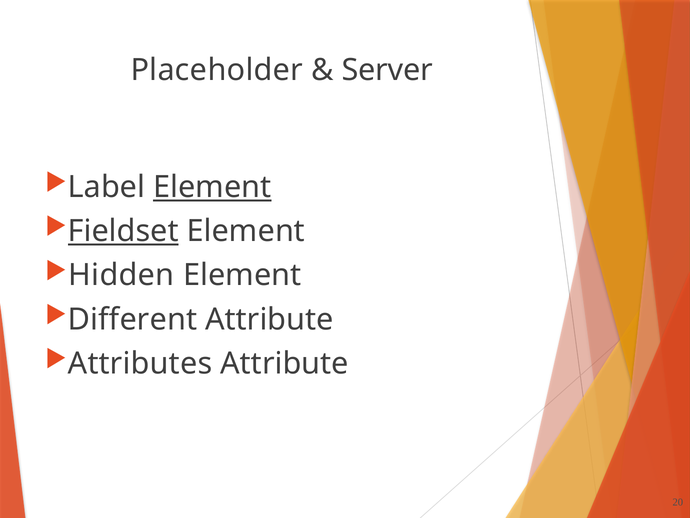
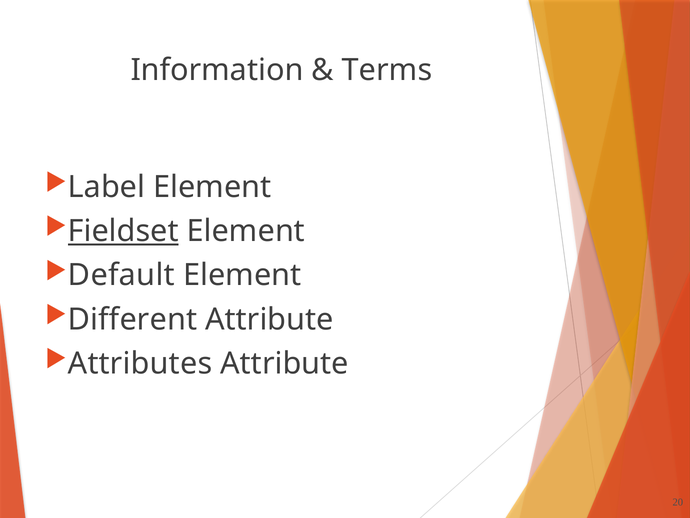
Placeholder: Placeholder -> Information
Server: Server -> Terms
Element at (212, 187) underline: present -> none
Hidden: Hidden -> Default
